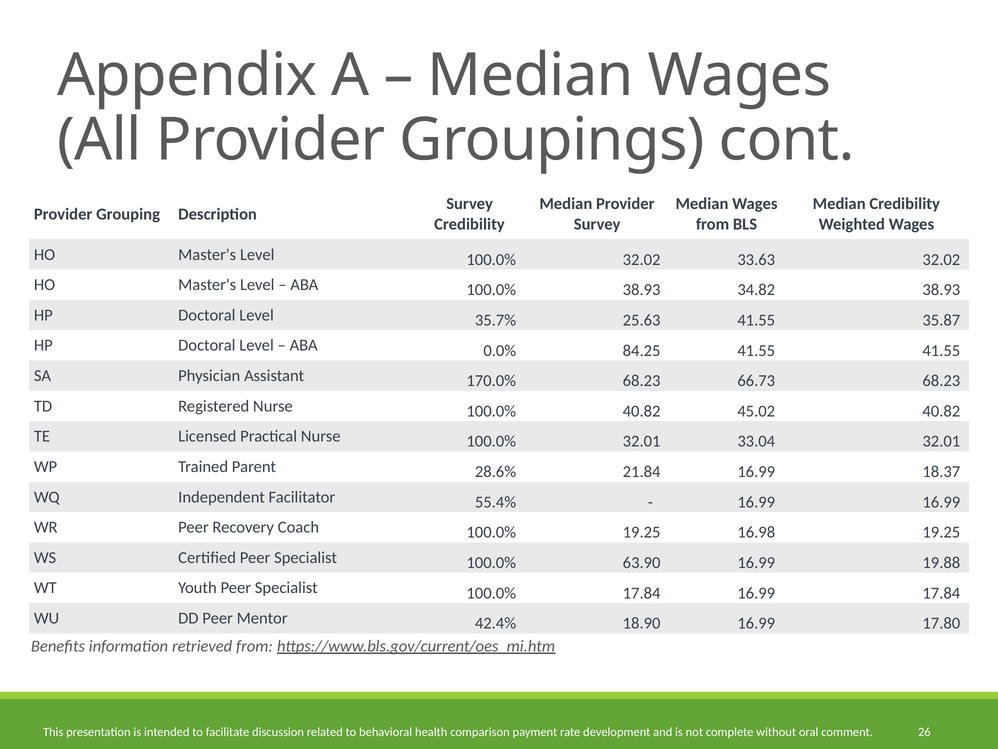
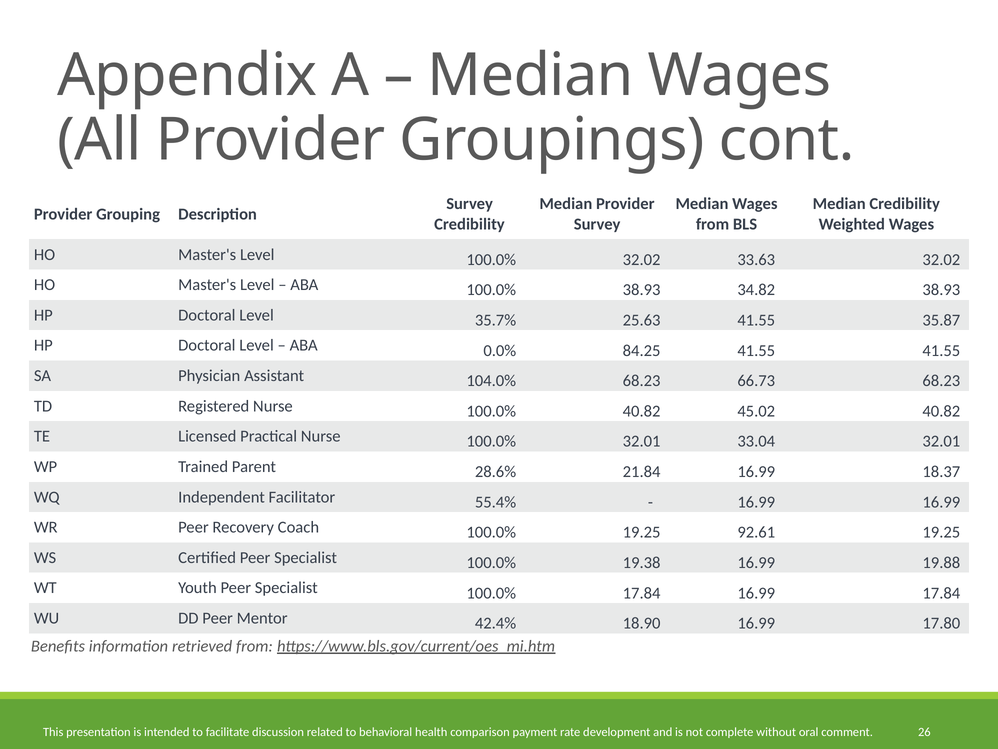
170.0%: 170.0% -> 104.0%
16.98: 16.98 -> 92.61
63.90: 63.90 -> 19.38
